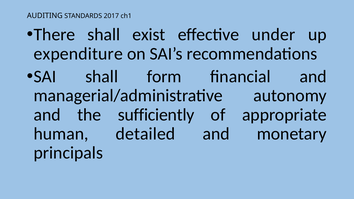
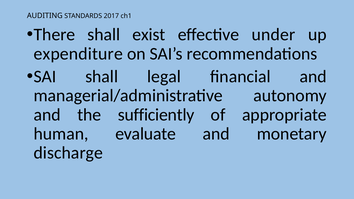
form: form -> legal
detailed: detailed -> evaluate
principals: principals -> discharge
